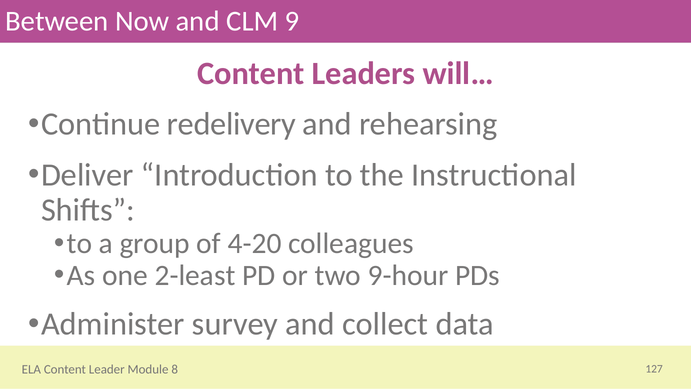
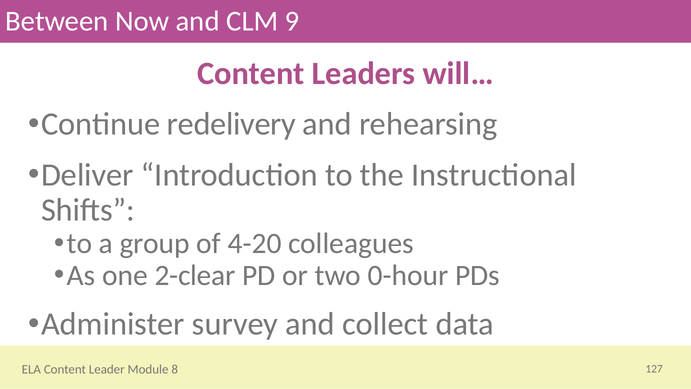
2-least: 2-least -> 2-clear
9-hour: 9-hour -> 0-hour
